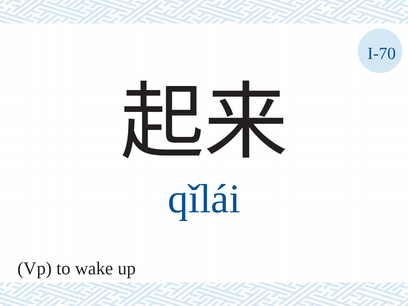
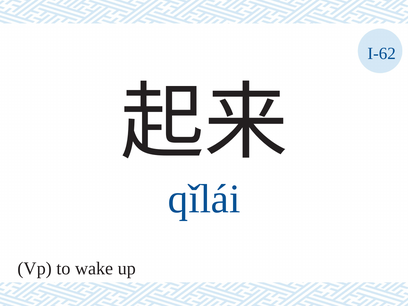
I-70: I-70 -> I-62
